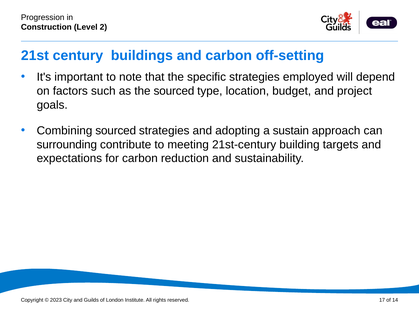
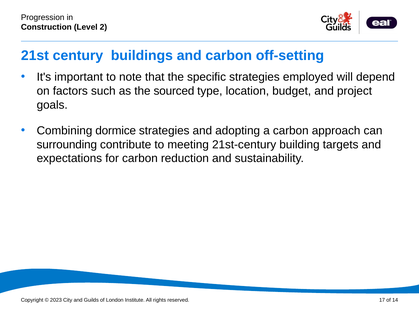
Combining sourced: sourced -> dormice
a sustain: sustain -> carbon
